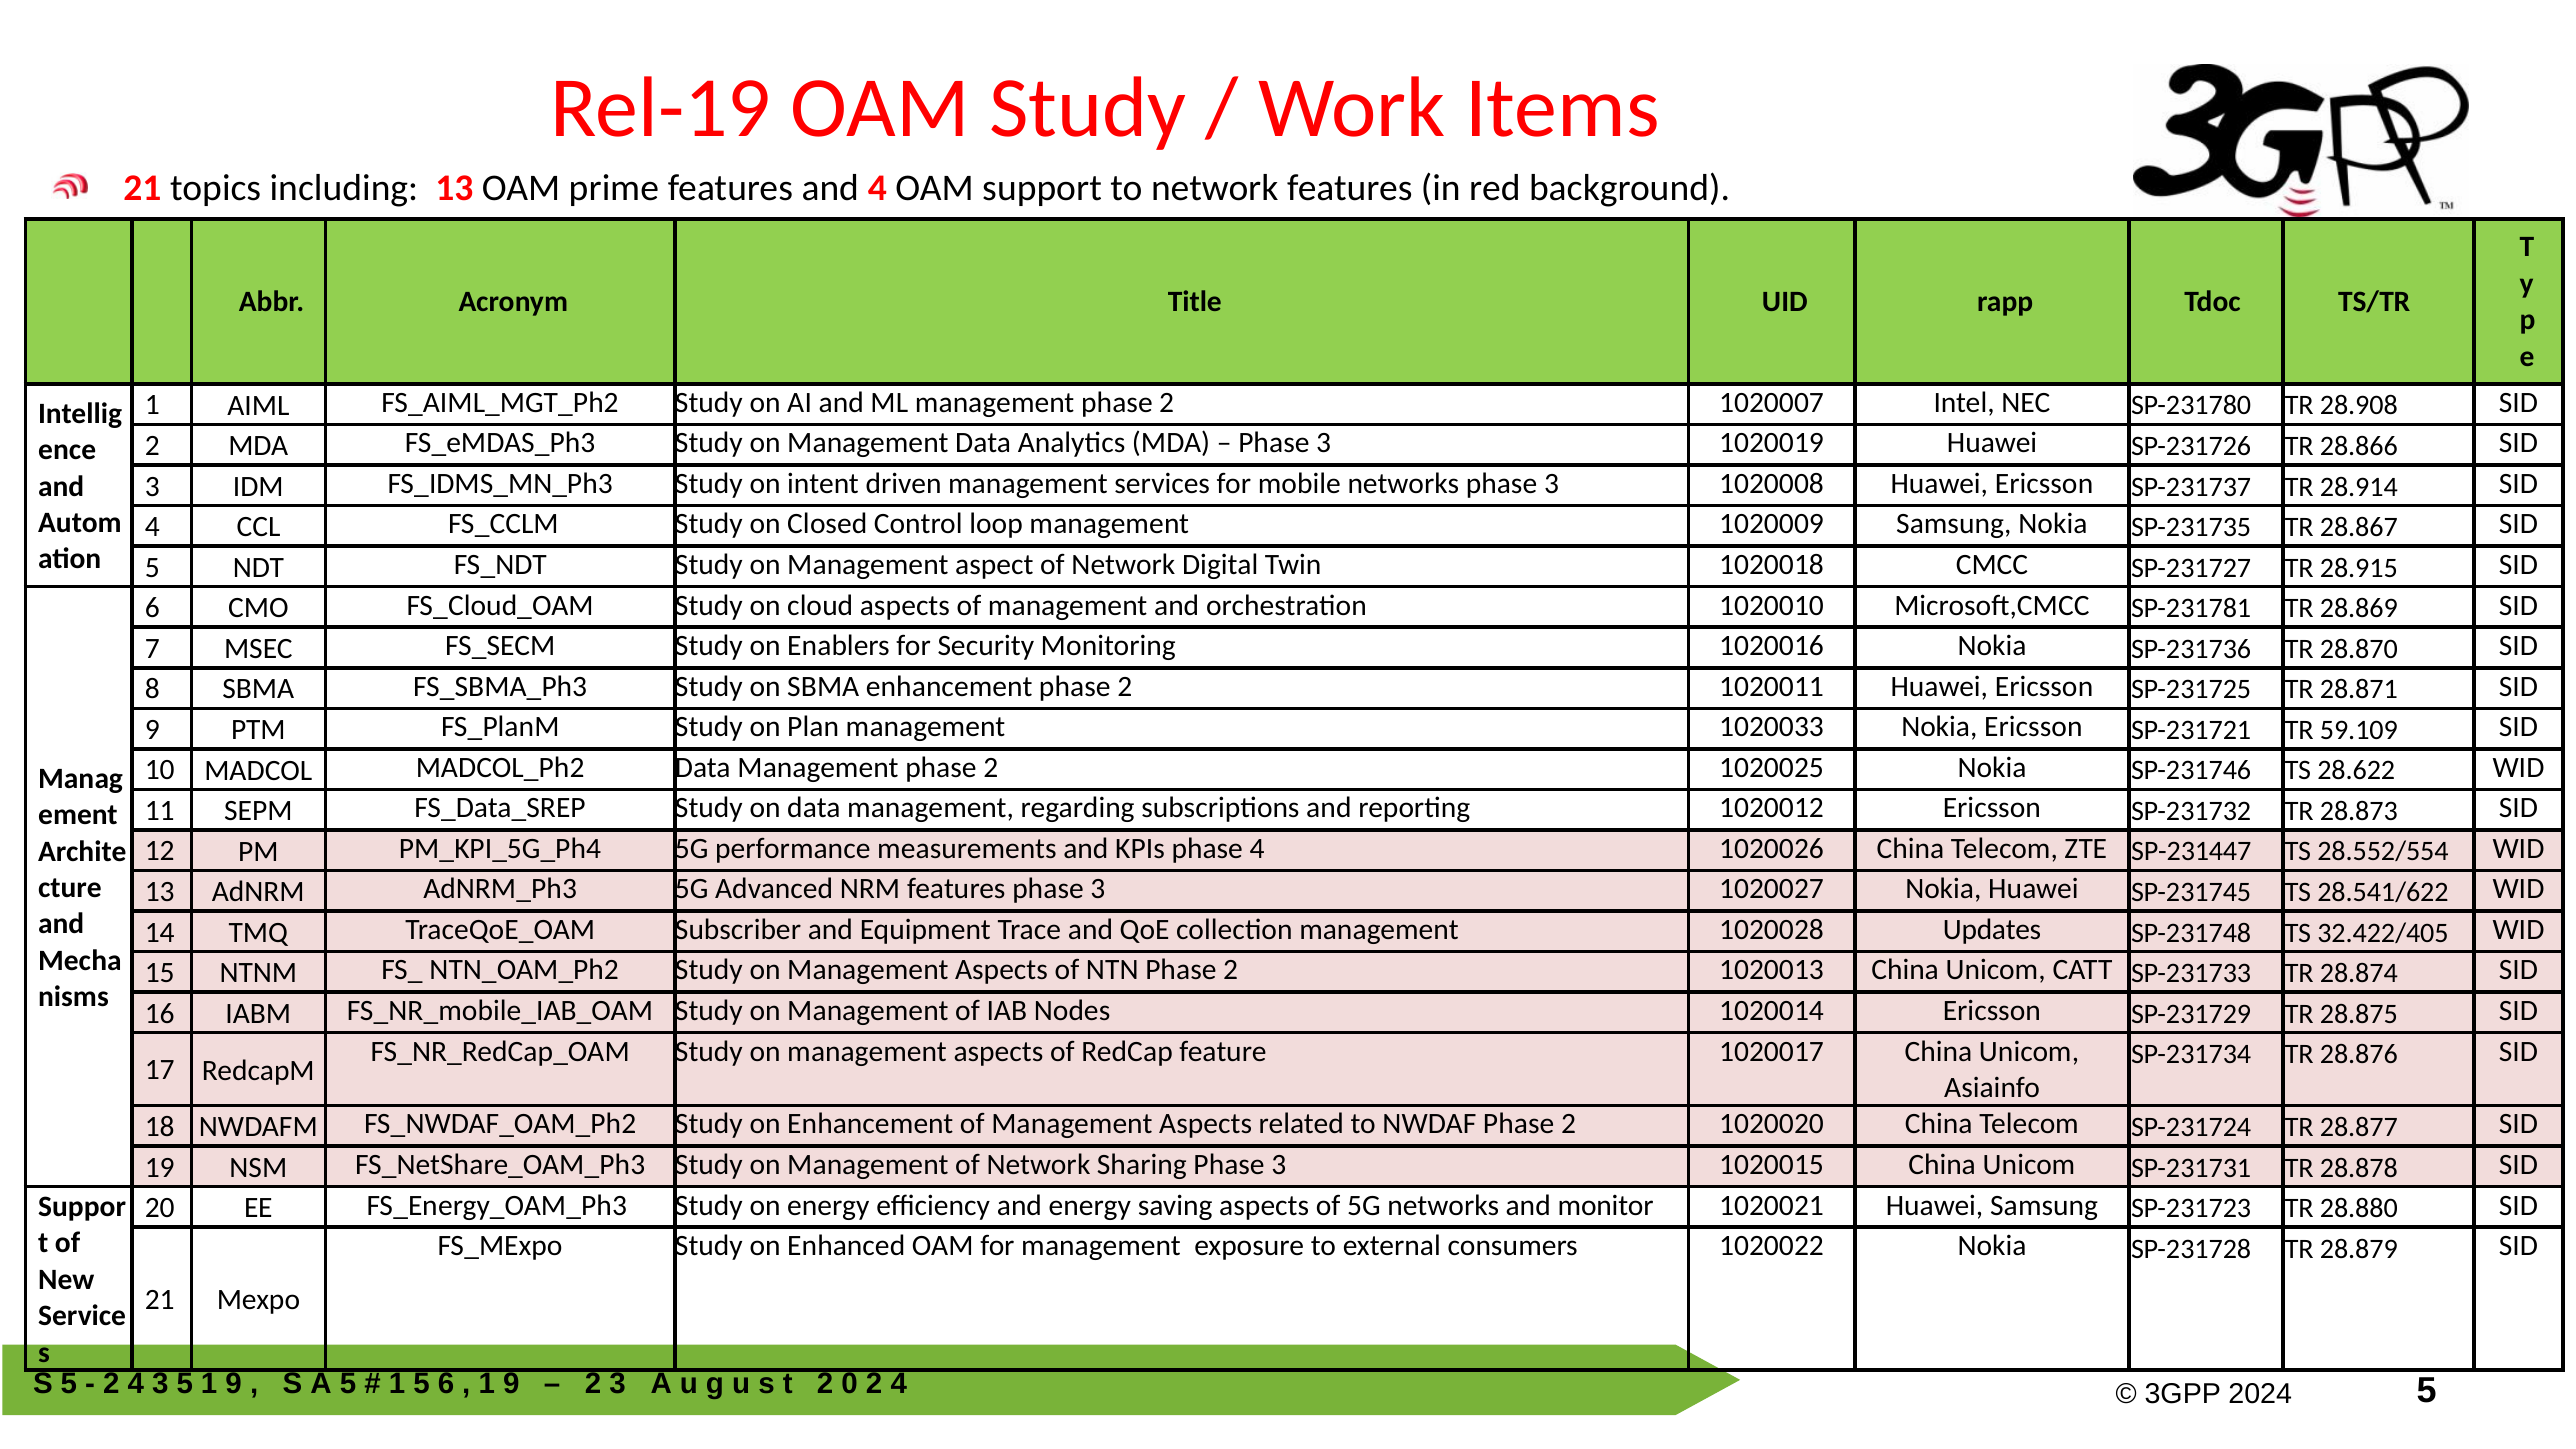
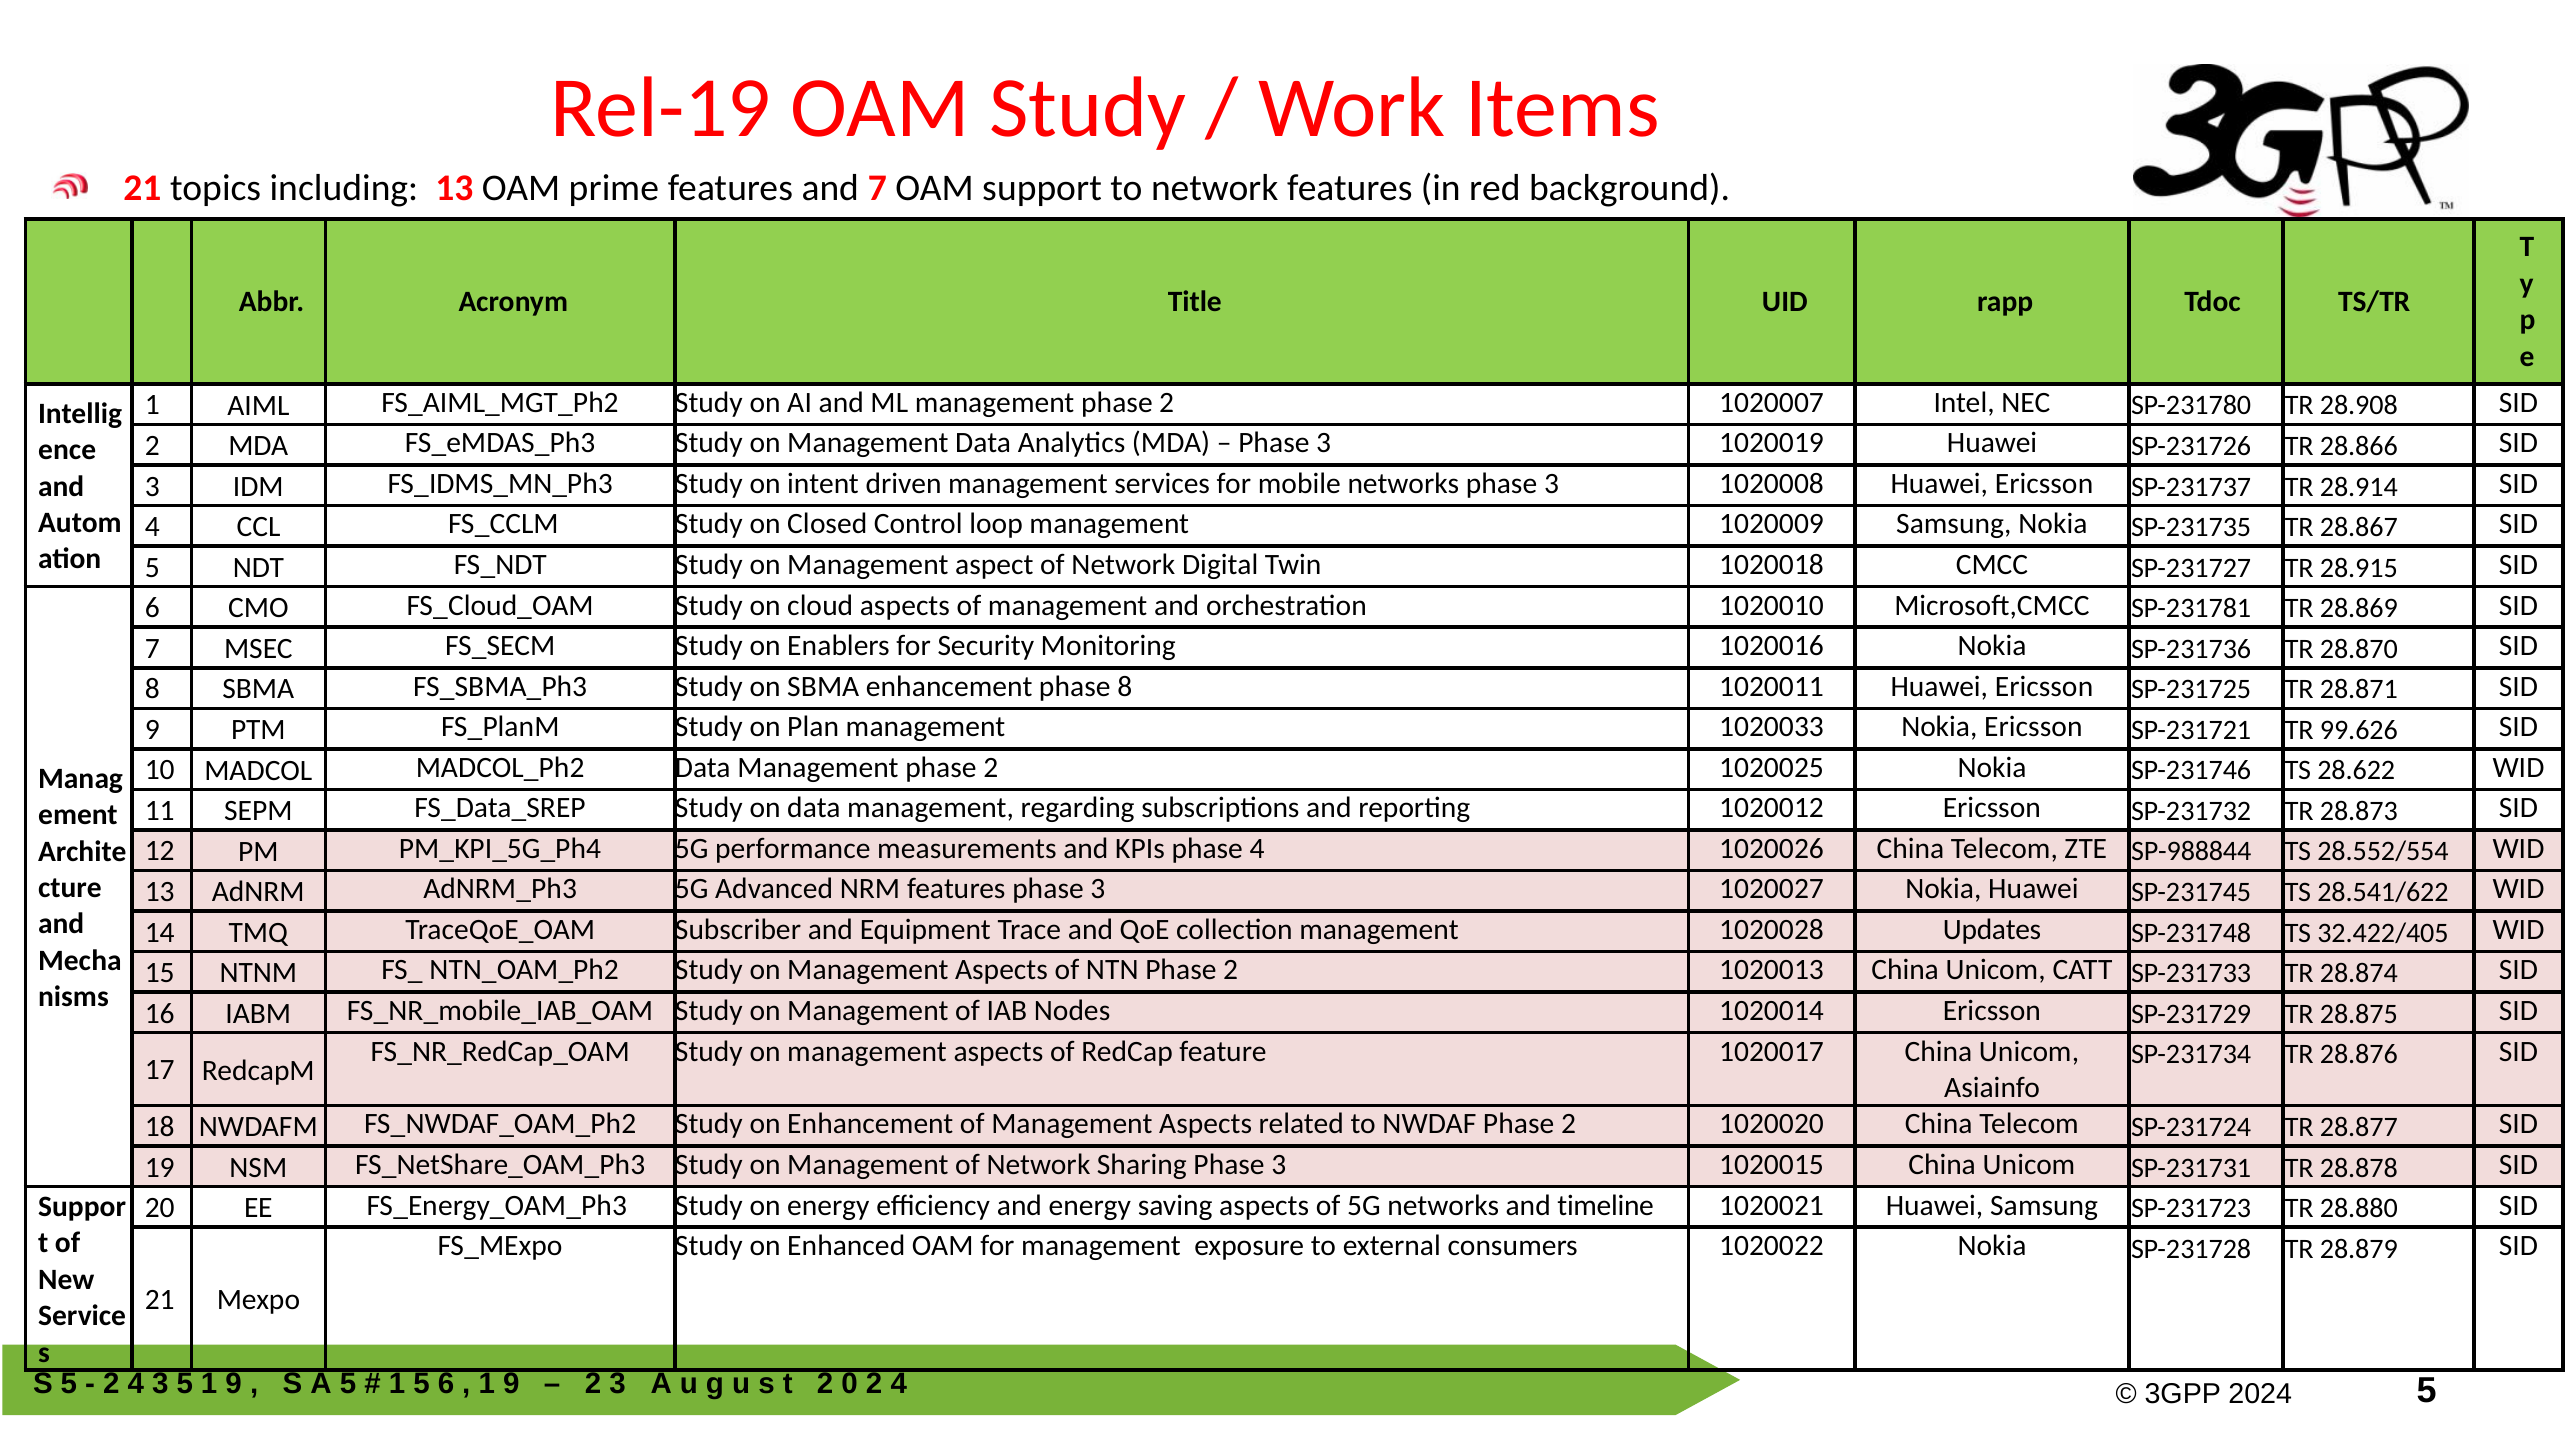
and 4: 4 -> 7
enhancement phase 2: 2 -> 8
59.109: 59.109 -> 99.626
SP-231447: SP-231447 -> SP-988844
monitor: monitor -> timeline
